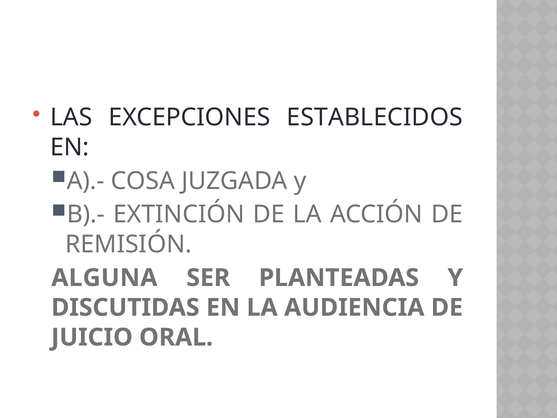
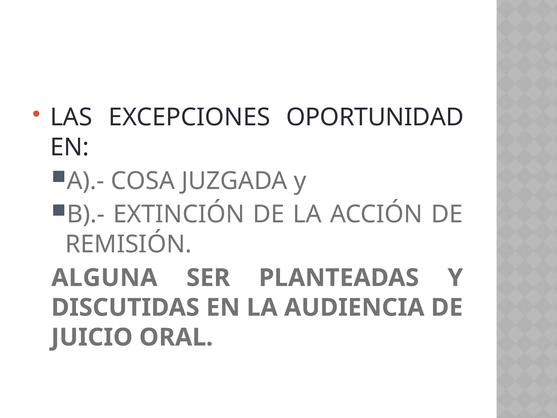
ESTABLECIDOS: ESTABLECIDOS -> OPORTUNIDAD
